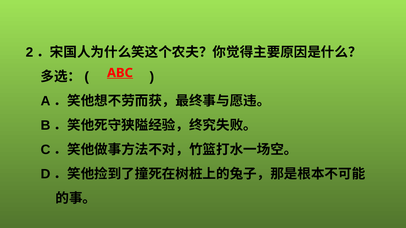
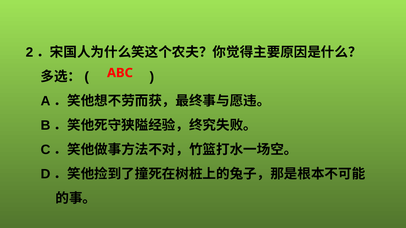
ABC underline: present -> none
